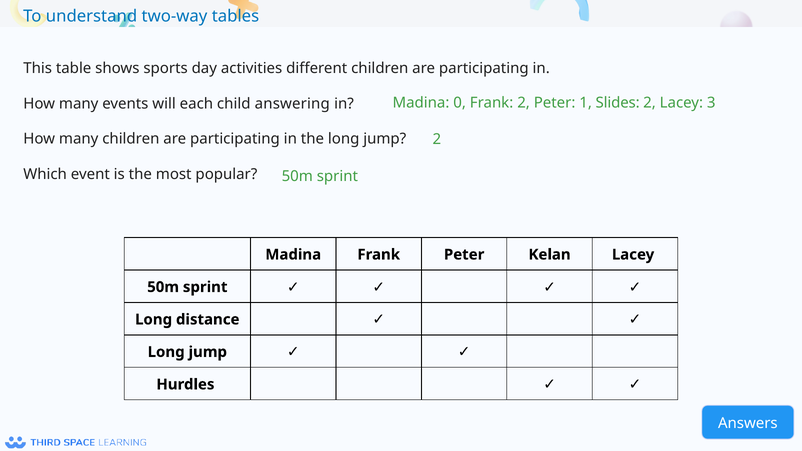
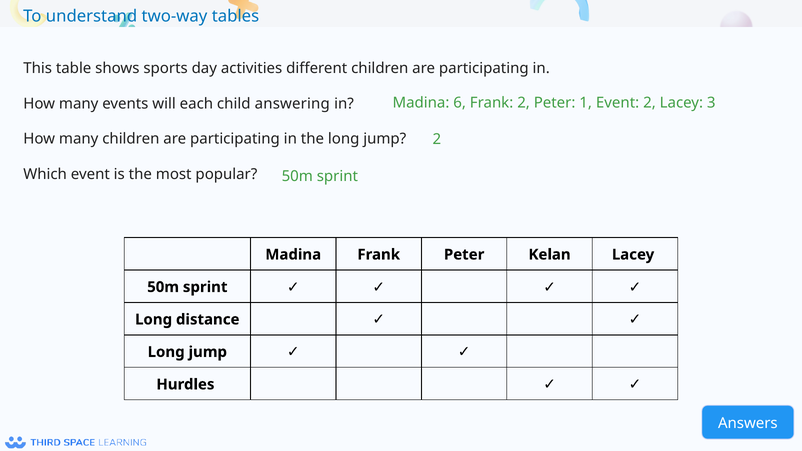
0: 0 -> 6
1 Slides: Slides -> Event
